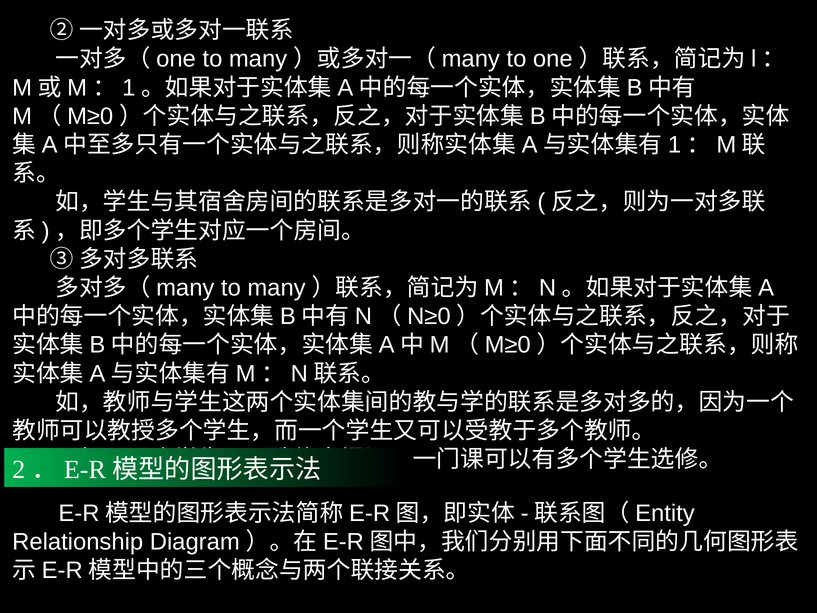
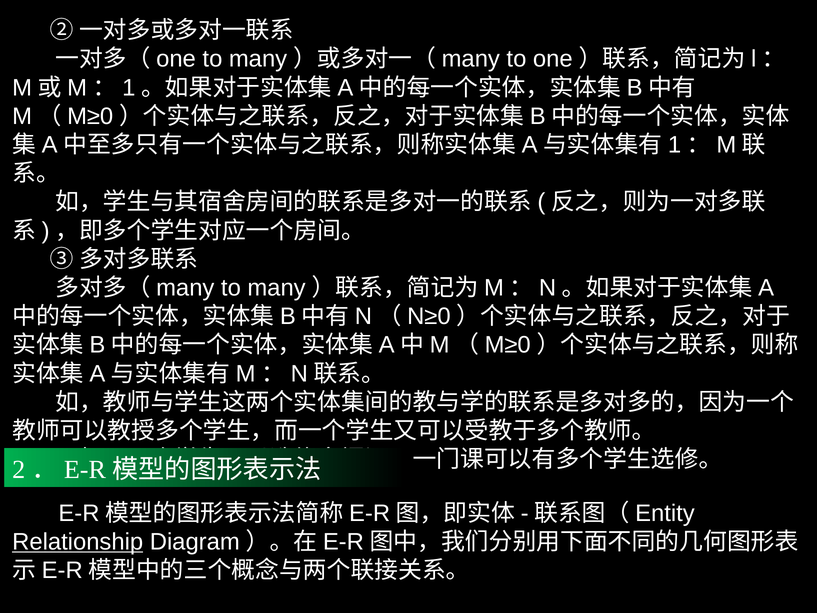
Relationship underline: none -> present
